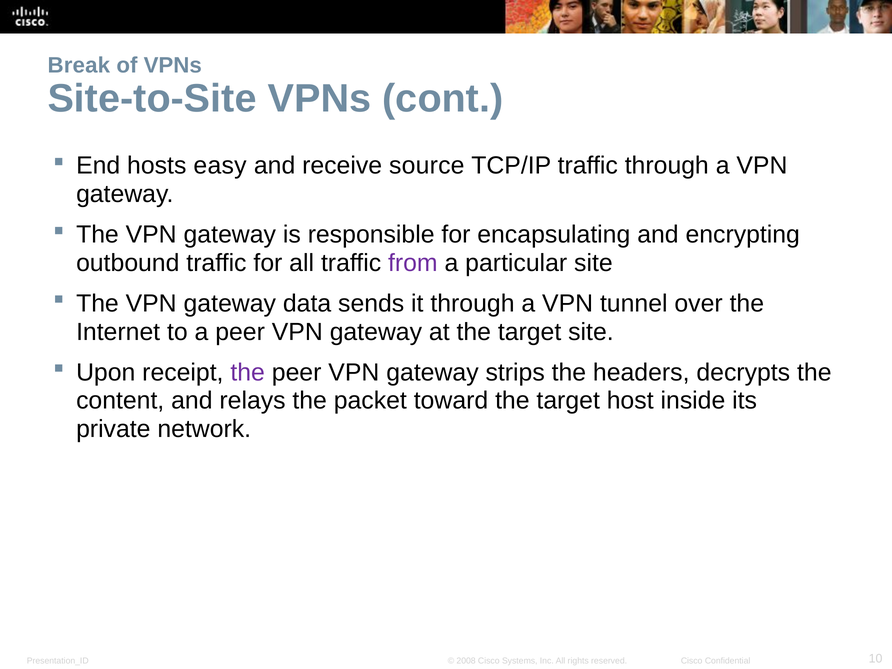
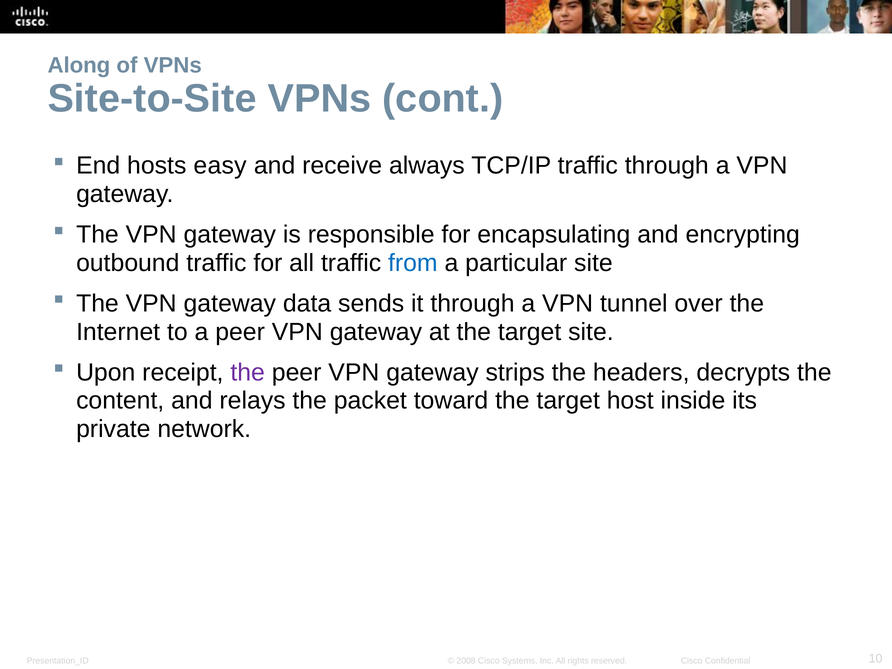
Break: Break -> Along
source: source -> always
from colour: purple -> blue
